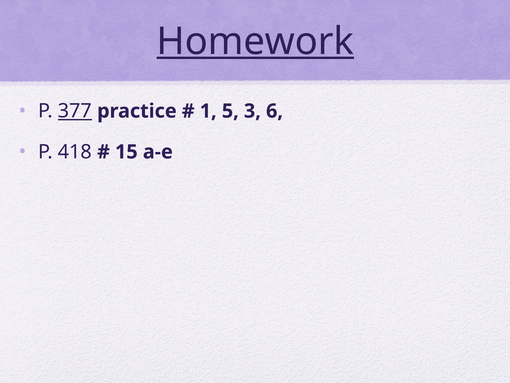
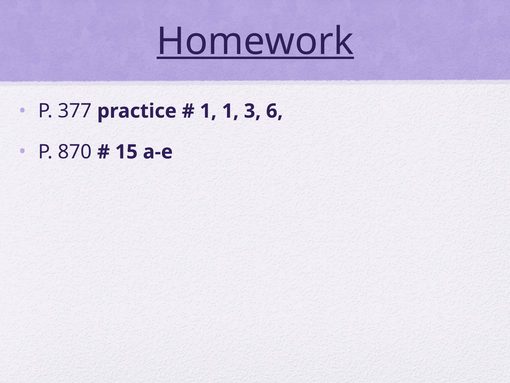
377 underline: present -> none
1 5: 5 -> 1
418: 418 -> 870
